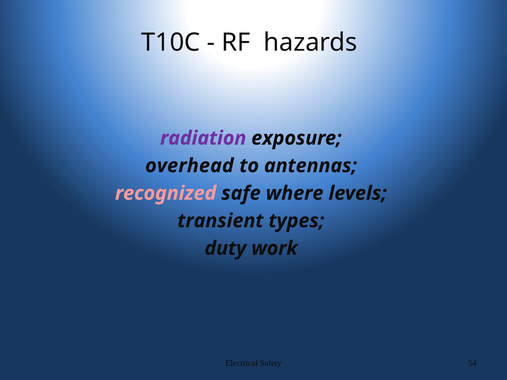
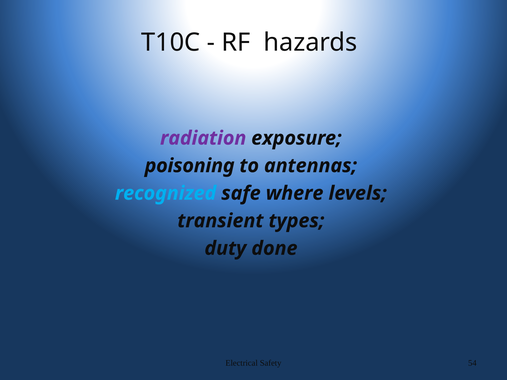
overhead: overhead -> poisoning
recognized colour: pink -> light blue
work: work -> done
